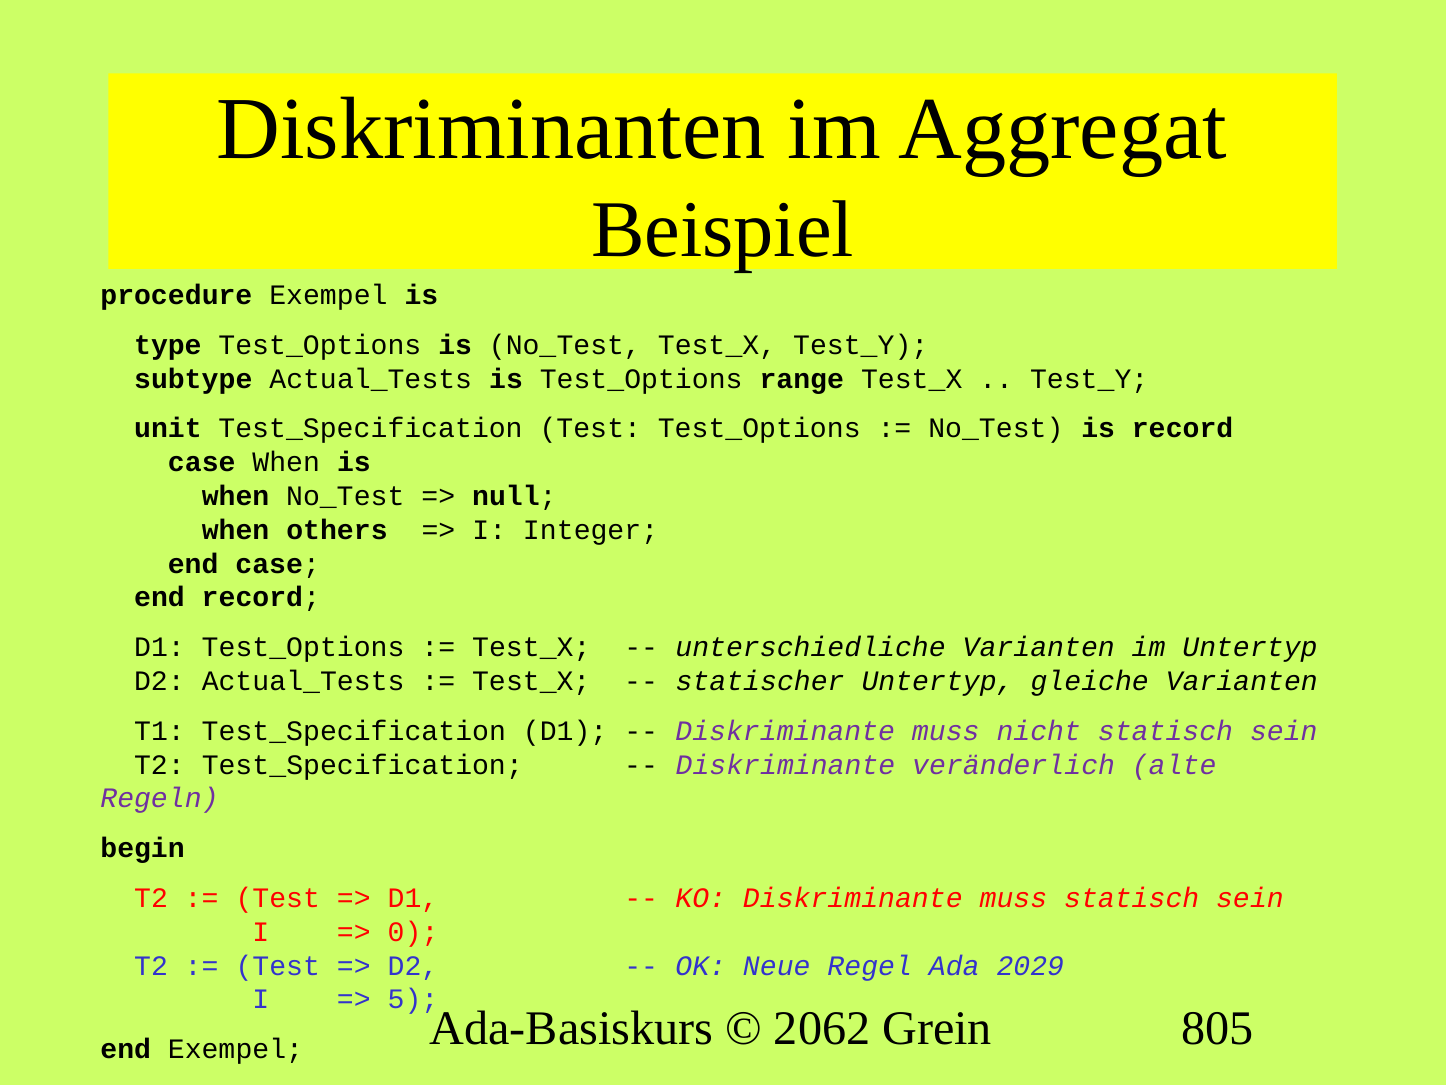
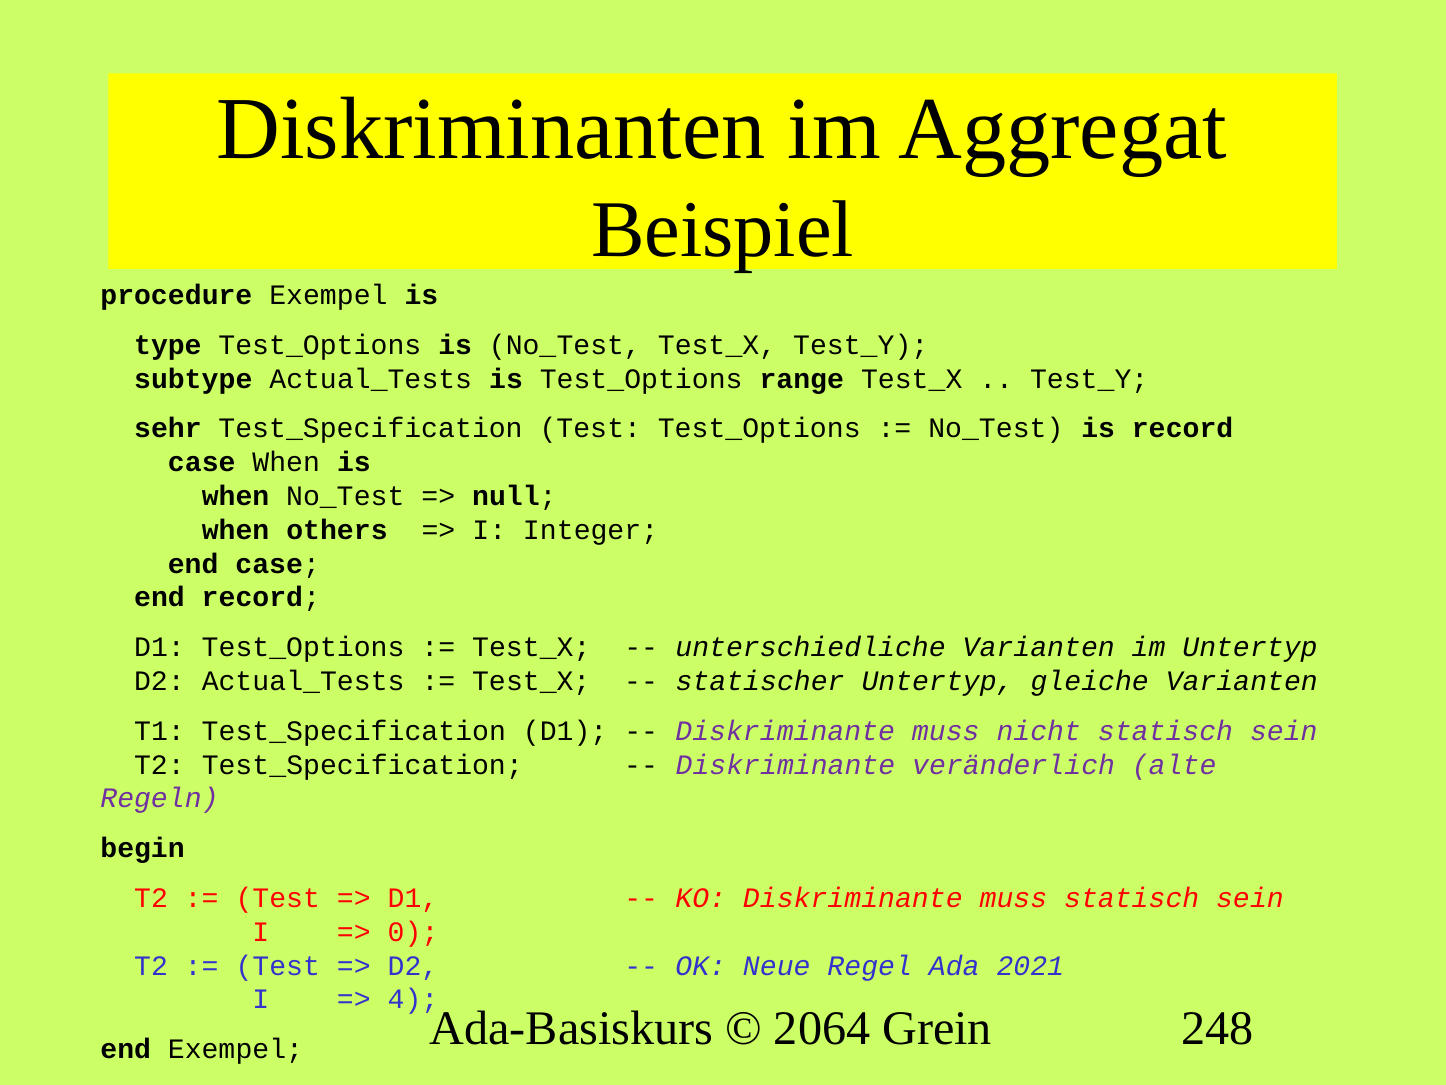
unit: unit -> sehr
2029: 2029 -> 2021
5: 5 -> 4
2062: 2062 -> 2064
805: 805 -> 248
